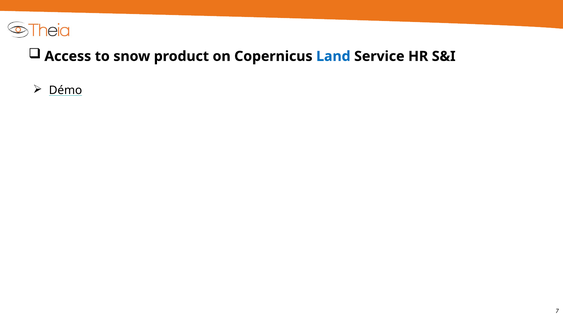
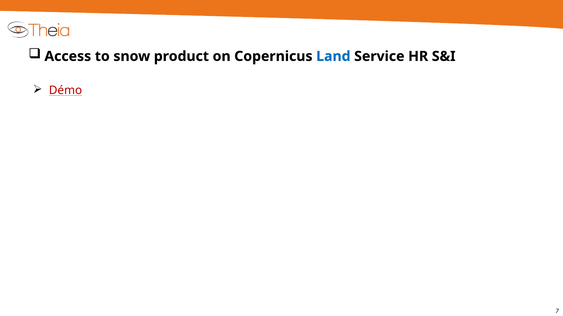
Démo colour: black -> red
